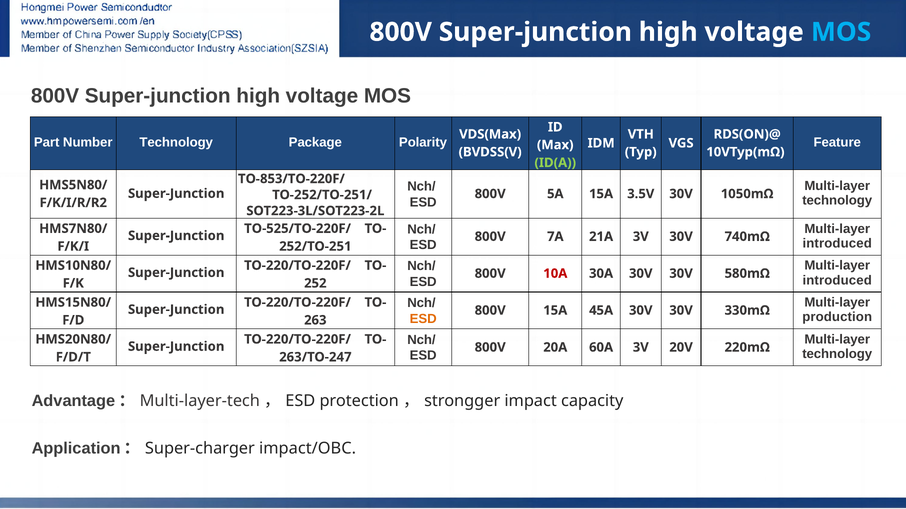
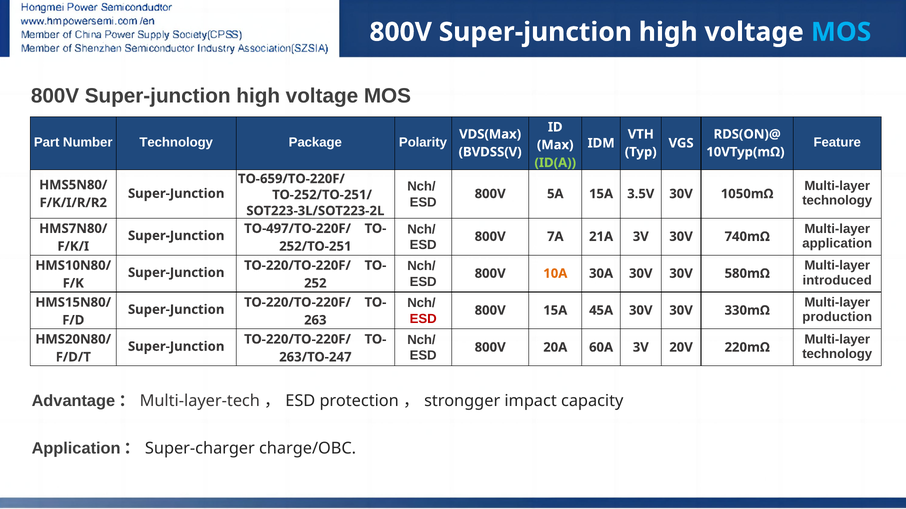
TO-853/TO-220F/: TO-853/TO-220F/ -> TO-659/TO-220F/
TO-525/TO-220F/: TO-525/TO-220F/ -> TO-497/TO-220F/
introduced at (837, 244): introduced -> application
10A colour: red -> orange
ESD at (423, 319) colour: orange -> red
impact/OBC: impact/OBC -> charge/OBC
